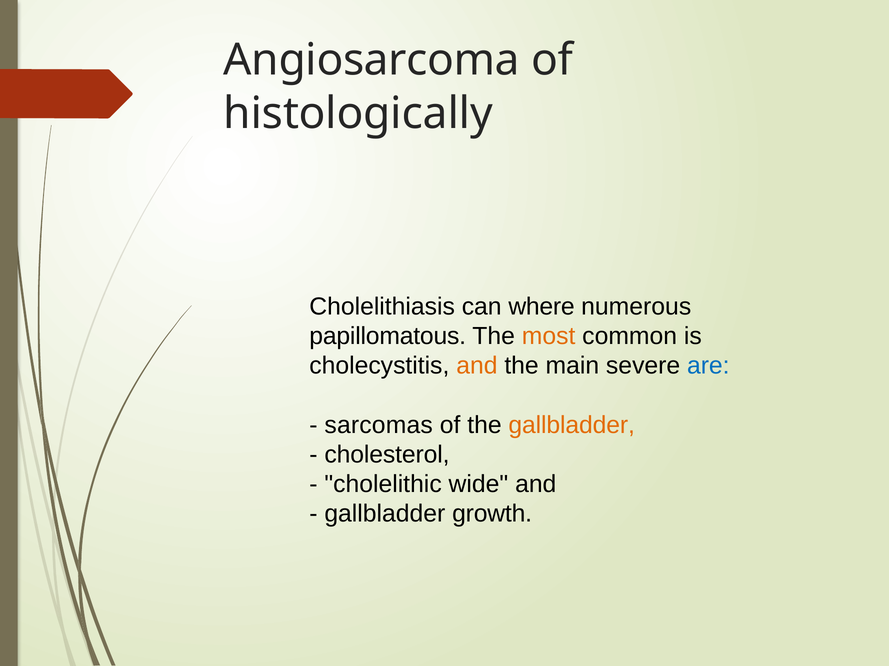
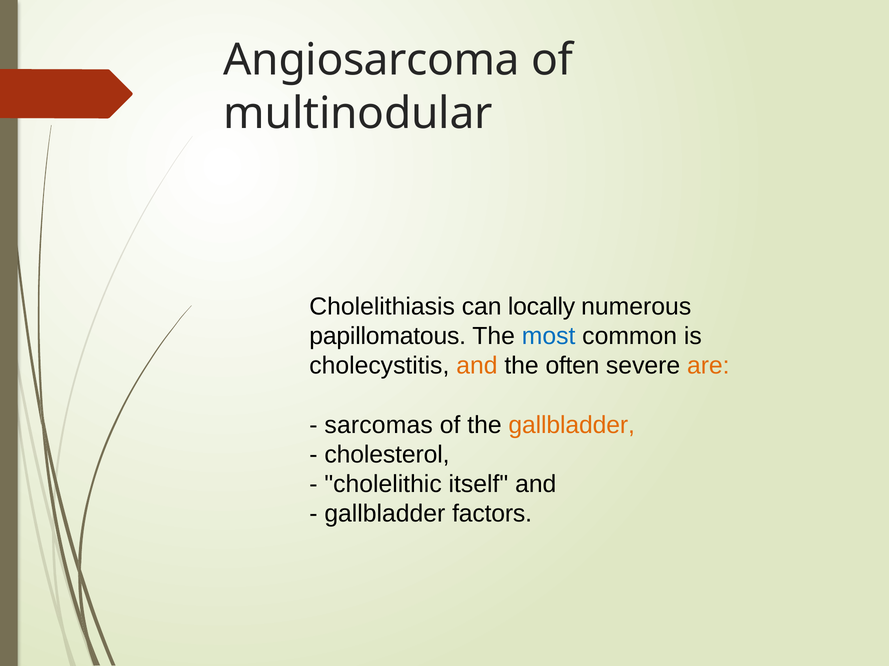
histologically: histologically -> multinodular
where: where -> locally
most colour: orange -> blue
main: main -> often
are colour: blue -> orange
wide: wide -> itself
growth: growth -> factors
